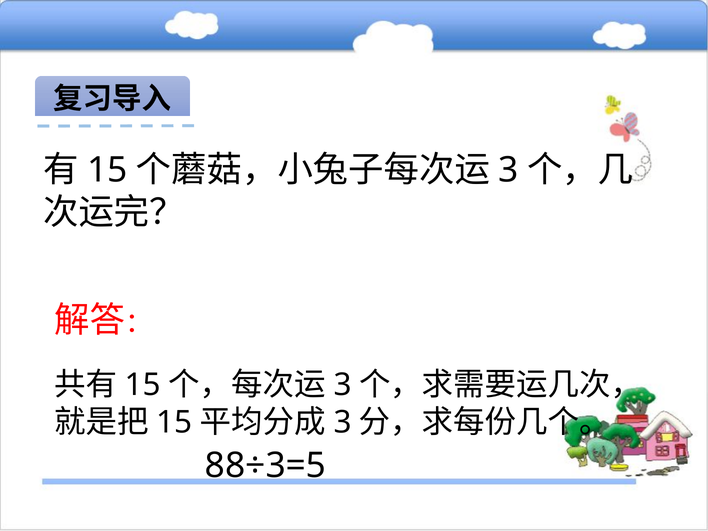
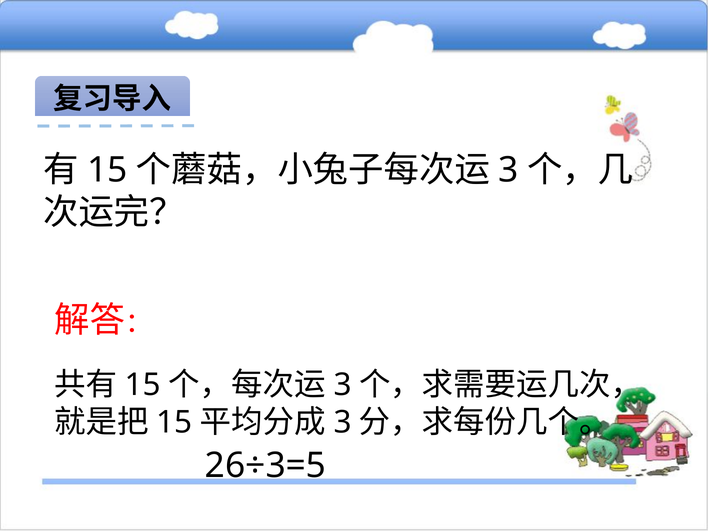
88÷3=5: 88÷3=5 -> 26÷3=5
